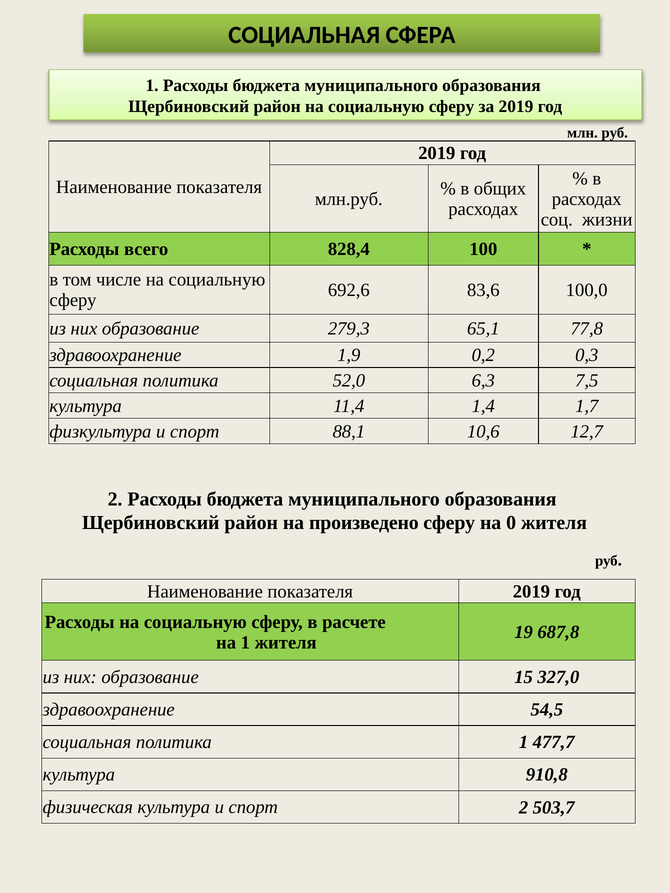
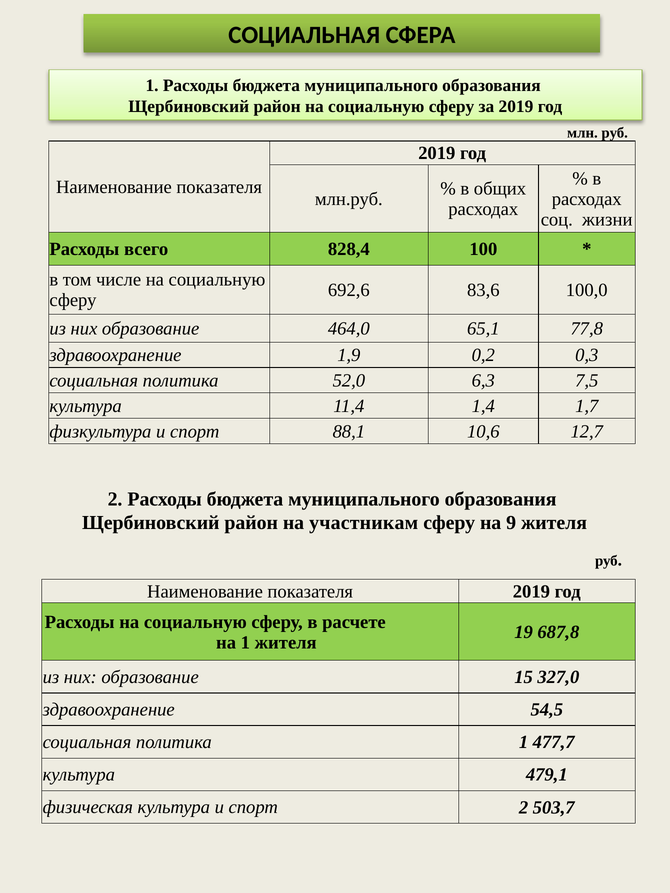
279,3: 279,3 -> 464,0
произведено: произведено -> участникам
0: 0 -> 9
910,8: 910,8 -> 479,1
